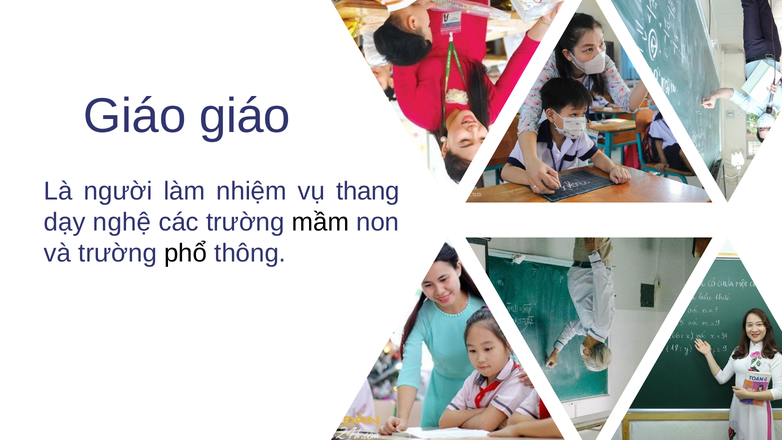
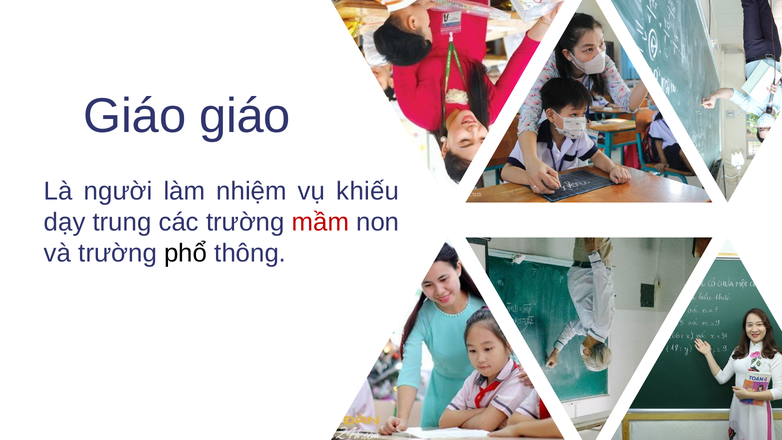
thang: thang -> khiếu
nghệ: nghệ -> trung
mầm colour: black -> red
